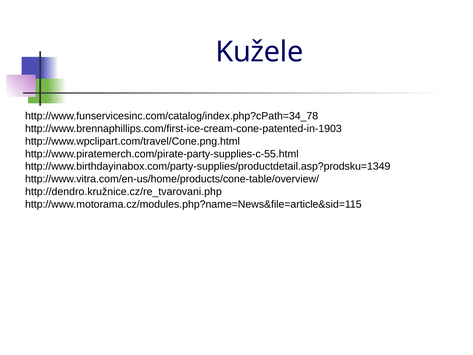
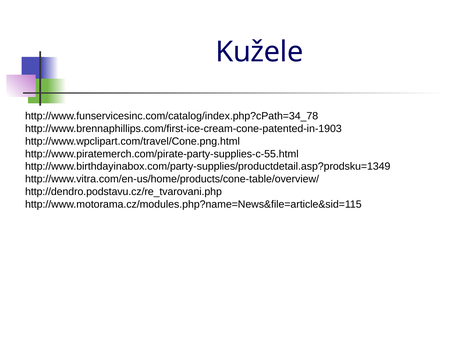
http://dendro.kružnice.cz/re_tvarovani.php: http://dendro.kružnice.cz/re_tvarovani.php -> http://dendro.podstavu.cz/re_tvarovani.php
